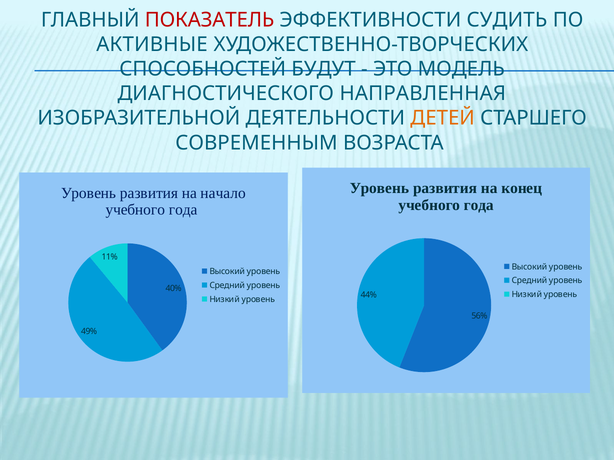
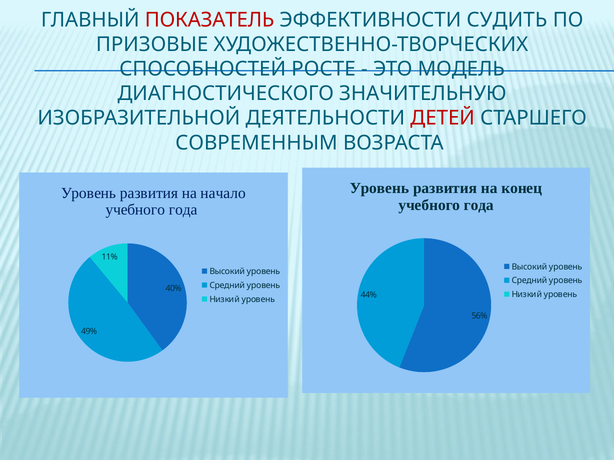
АКТИВНЫЕ: АКТИВНЫЕ -> ПРИЗОВЫЕ
БУДУТ: БУДУТ -> РОСТЕ
НАПРАВЛЕННАЯ: НАПРАВЛЕННАЯ -> ЗНАЧИТЕЛЬНУЮ
ДЕТЕЙ colour: orange -> red
